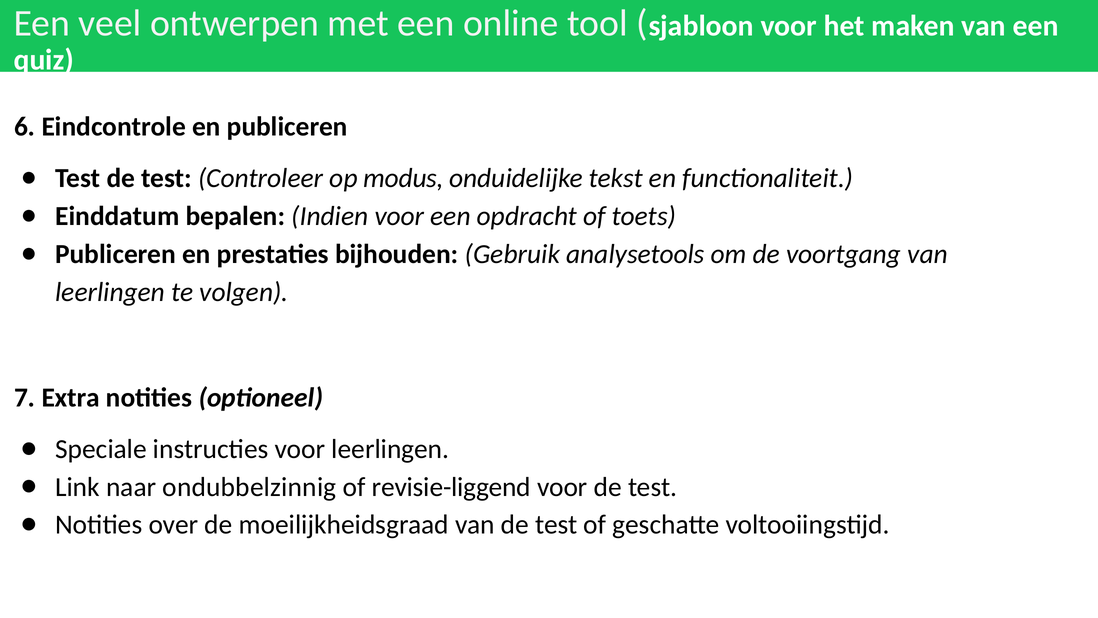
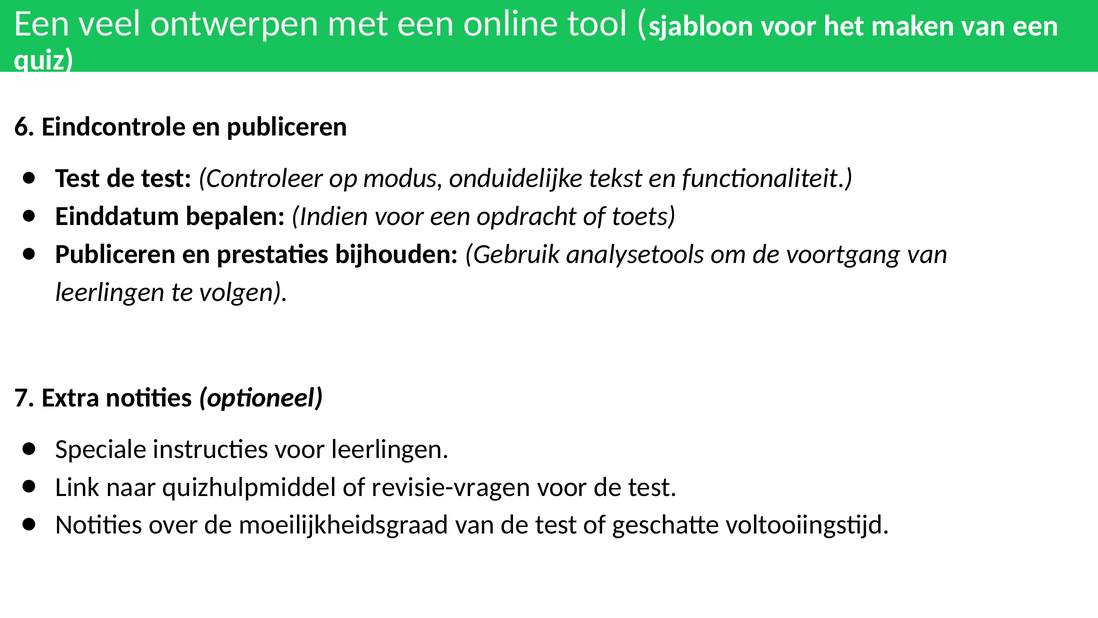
ondubbelzinnig: ondubbelzinnig -> quizhulpmiddel
revisie-liggend: revisie-liggend -> revisie-vragen
